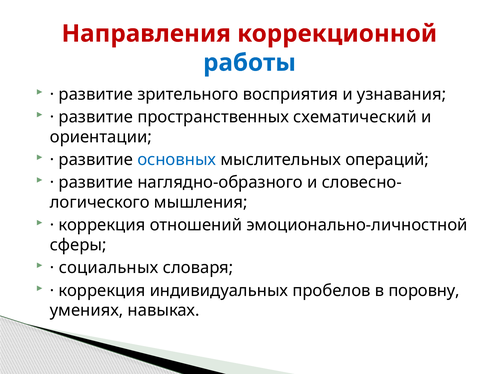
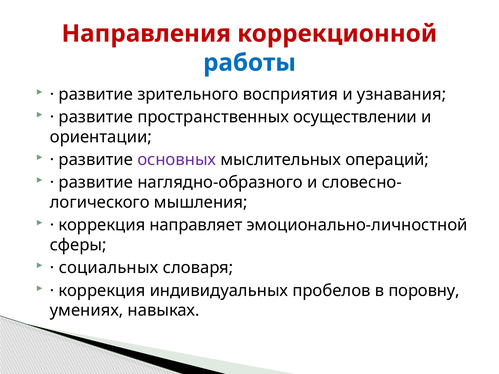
схематический: схематический -> осуществлении
основных colour: blue -> purple
отношений: отношений -> направляет
